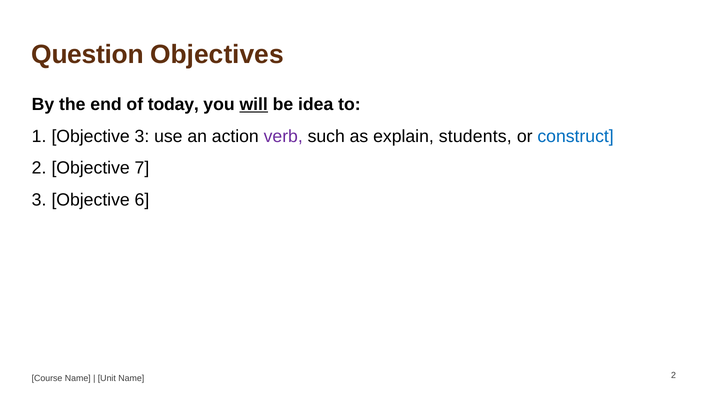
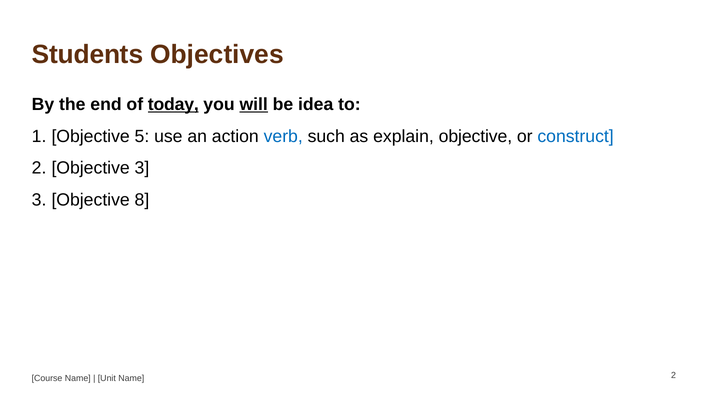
Question: Question -> Students
today underline: none -> present
Objective 3: 3 -> 5
verb colour: purple -> blue
explain students: students -> objective
Objective 7: 7 -> 3
6: 6 -> 8
